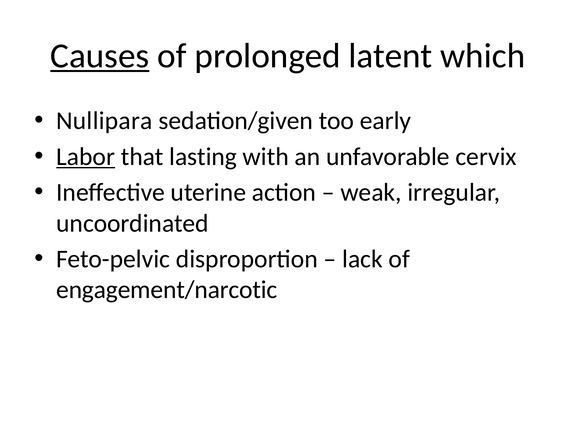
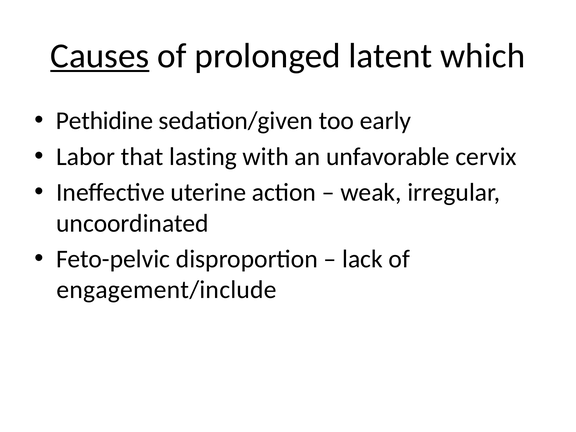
Nullipara: Nullipara -> Pethidine
Labor underline: present -> none
engagement/narcotic: engagement/narcotic -> engagement/include
